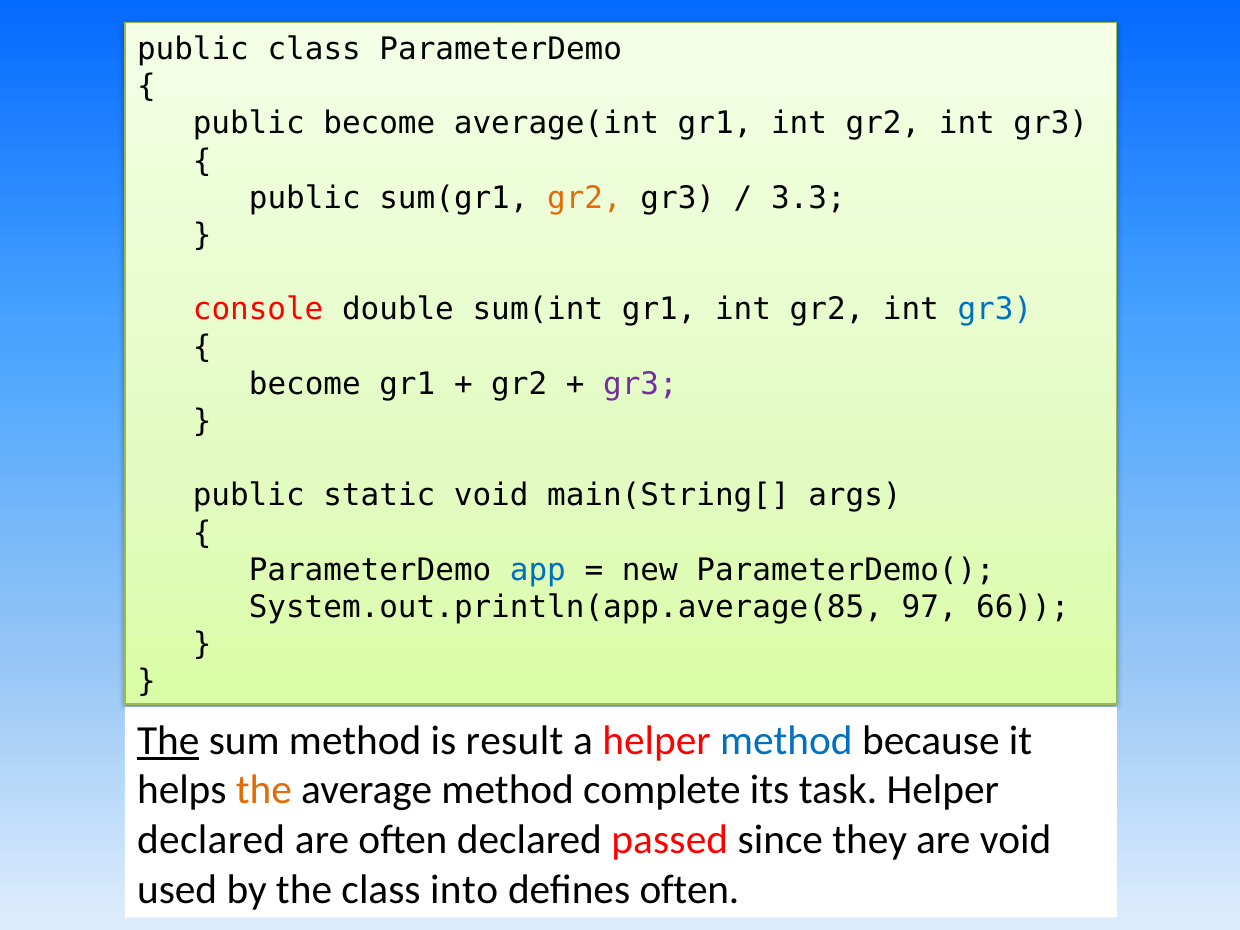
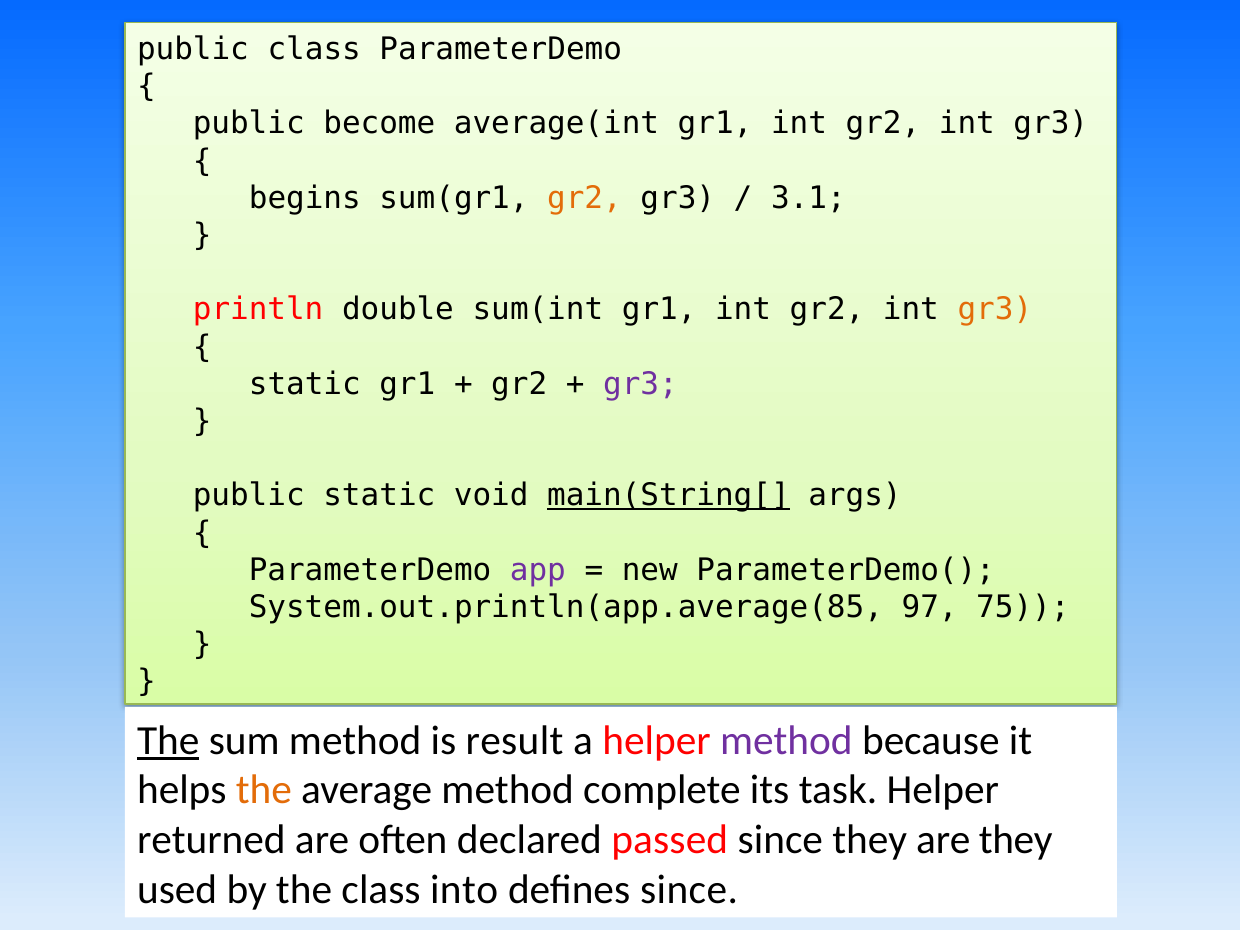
public at (305, 198): public -> begins
3.3: 3.3 -> 3.1
console: console -> println
gr3 at (995, 310) colour: blue -> orange
become at (305, 384): become -> static
main(String[ underline: none -> present
app colour: blue -> purple
66: 66 -> 75
method at (786, 741) colour: blue -> purple
declared at (211, 840): declared -> returned
are void: void -> they
defines often: often -> since
